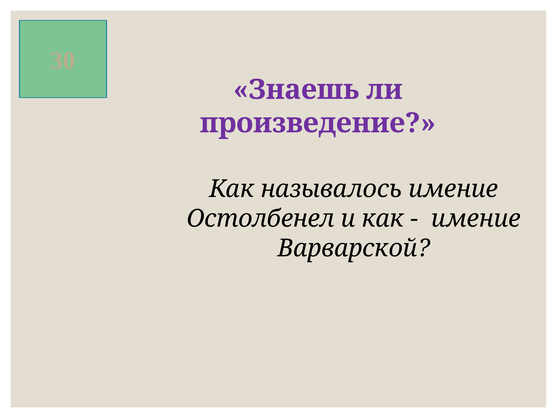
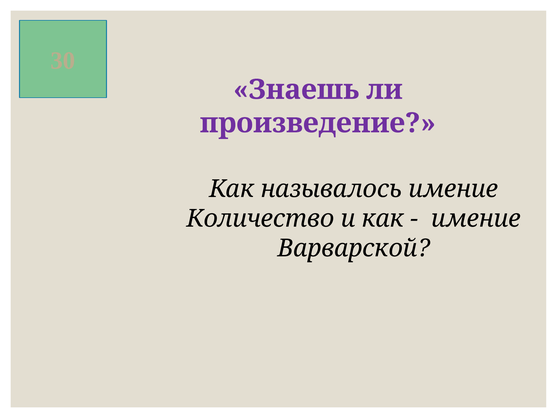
Остолбенел: Остолбенел -> Количество
